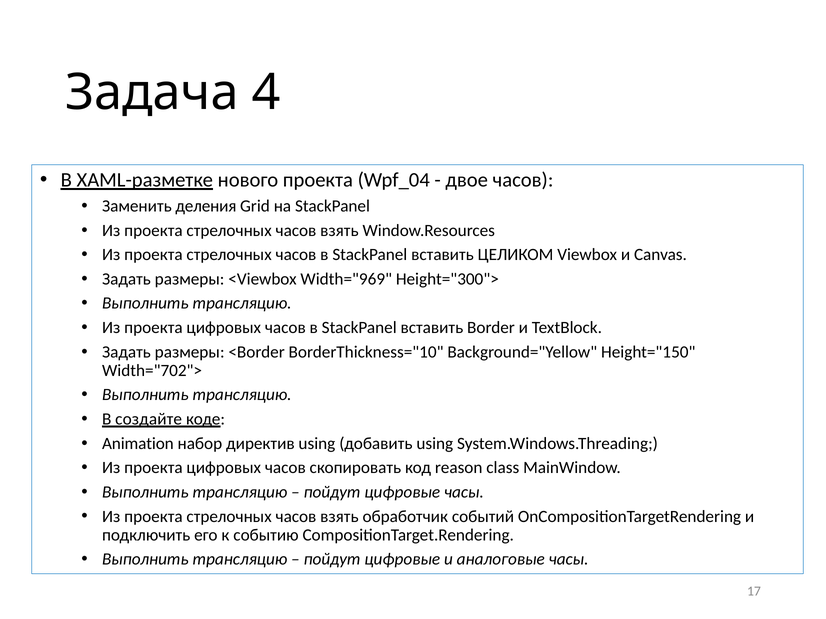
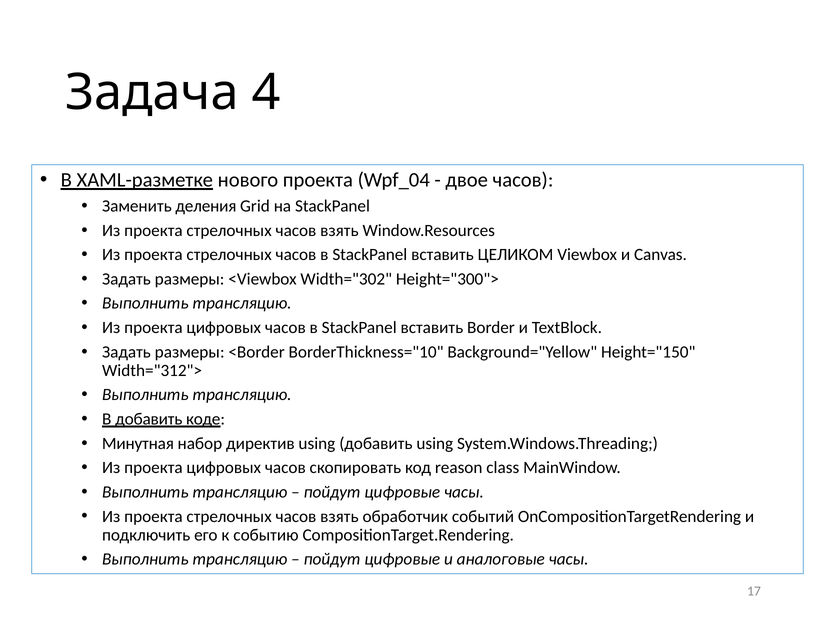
Width="969: Width="969 -> Width="302
Width="702">: Width="702"> -> Width="312">
В создайте: создайте -> добавить
Animation: Animation -> Минутная
